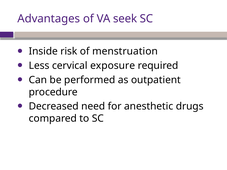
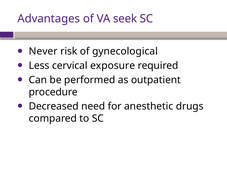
Inside: Inside -> Never
menstruation: menstruation -> gynecological
